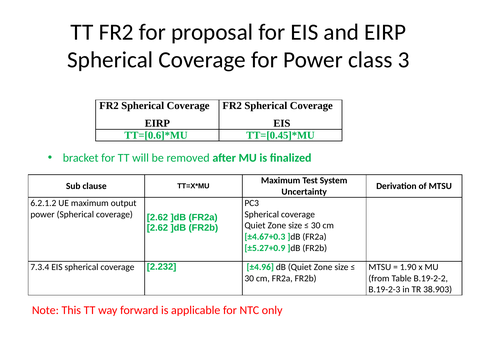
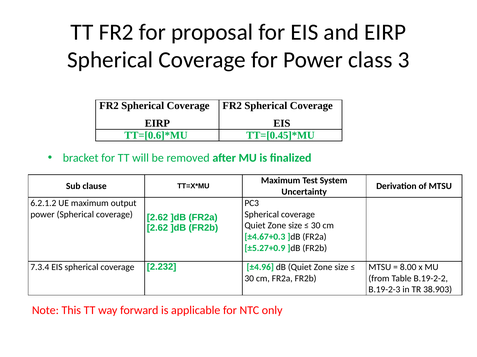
1.90: 1.90 -> 8.00
